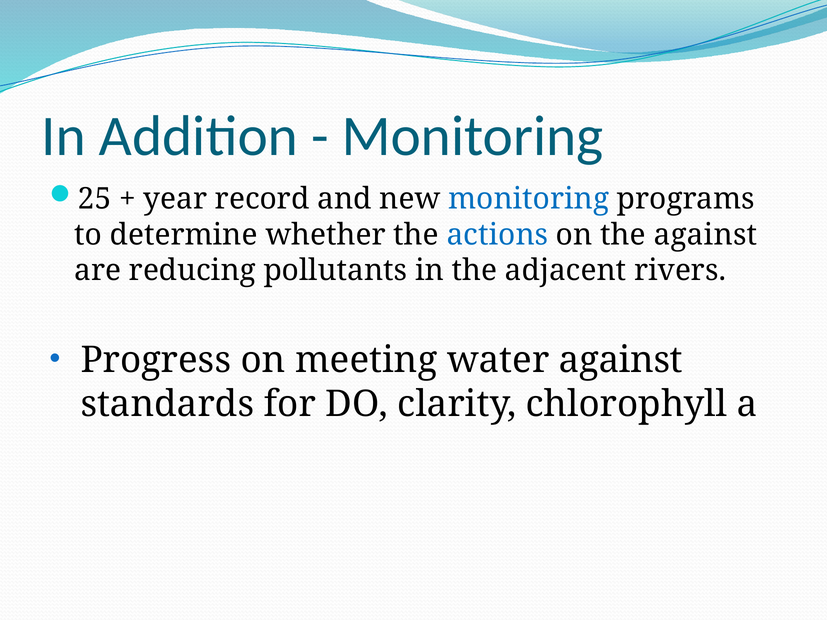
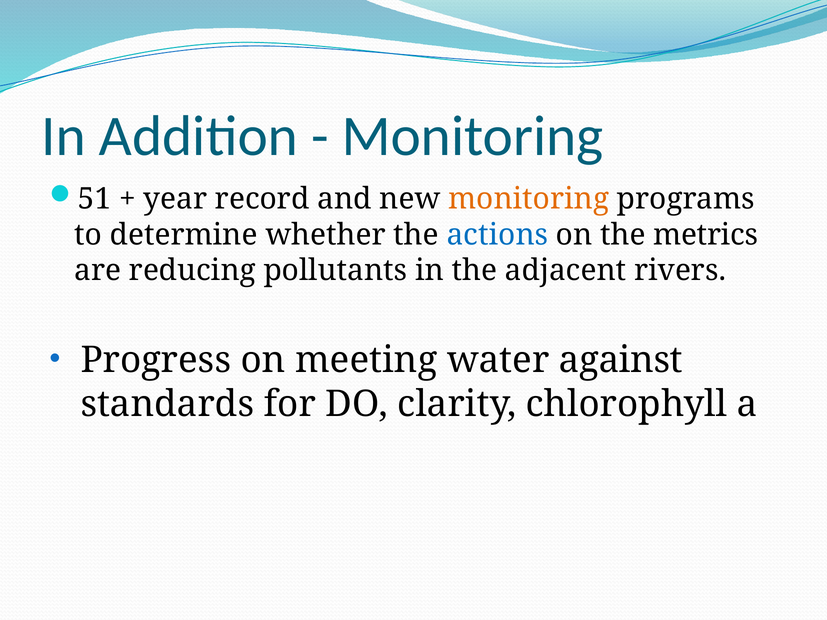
25: 25 -> 51
monitoring at (529, 199) colour: blue -> orange
the against: against -> metrics
